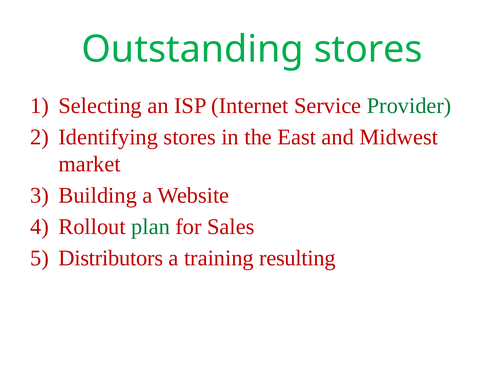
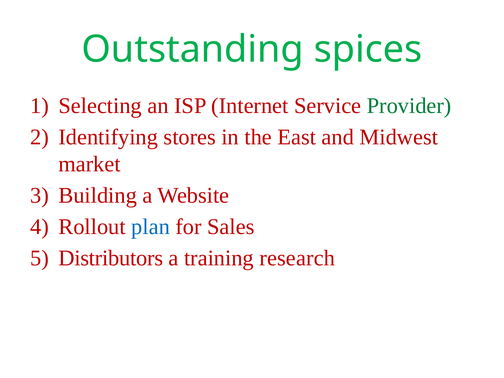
Outstanding stores: stores -> spices
plan colour: green -> blue
resulting: resulting -> research
